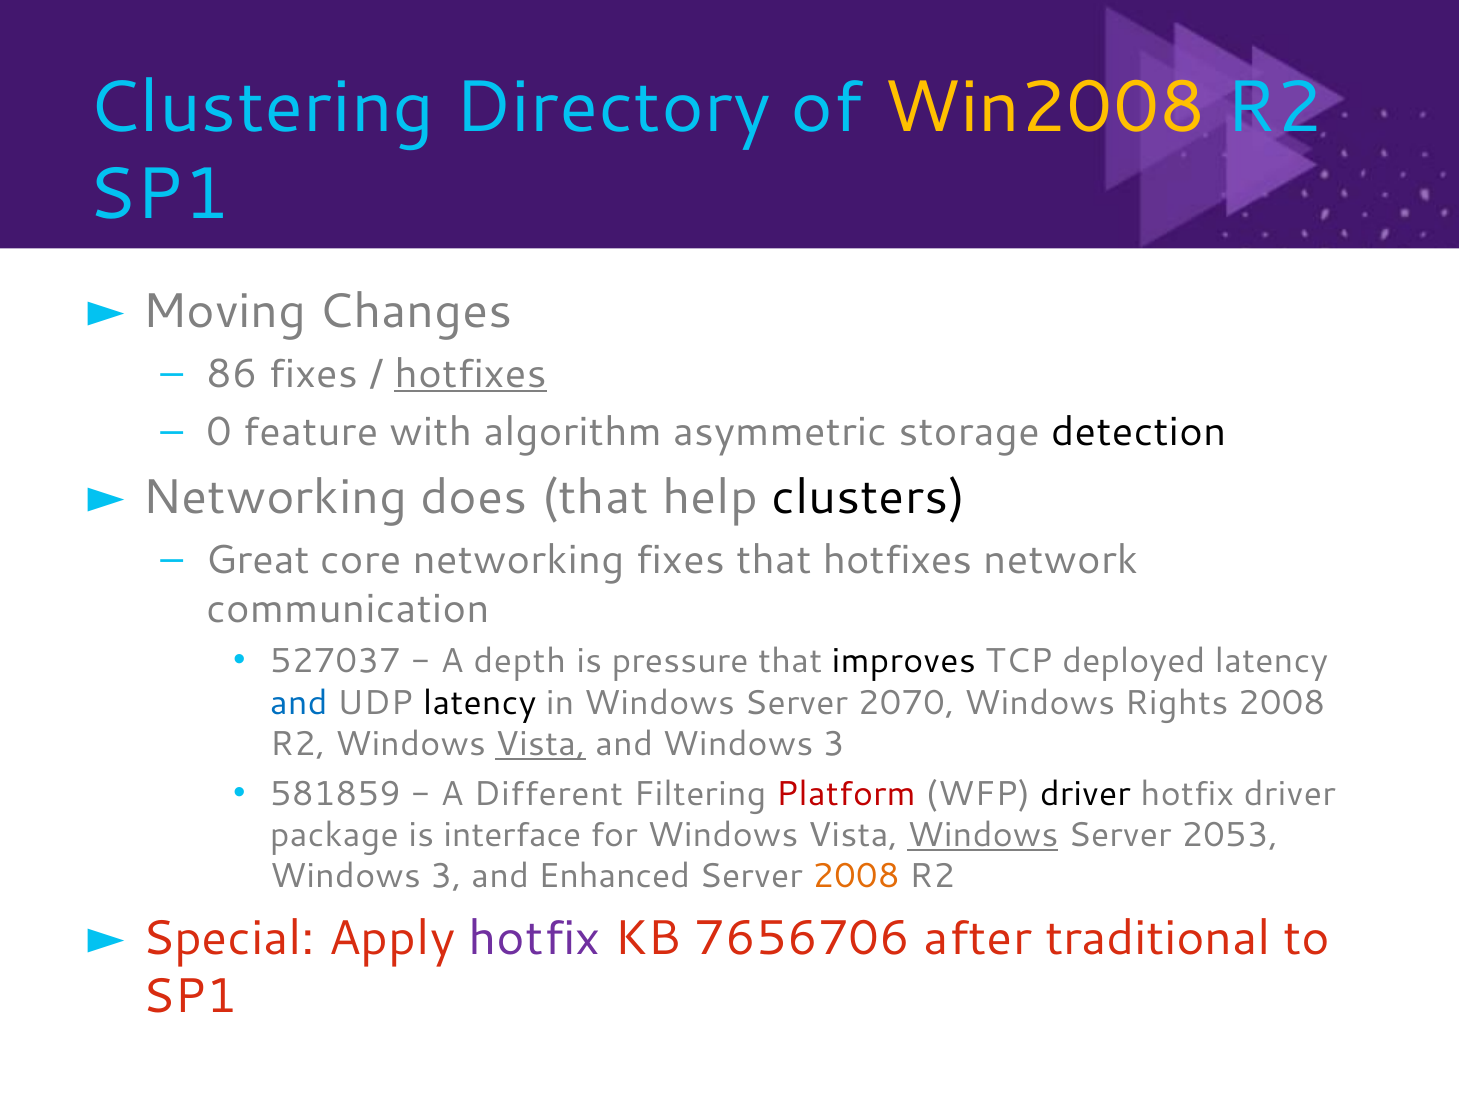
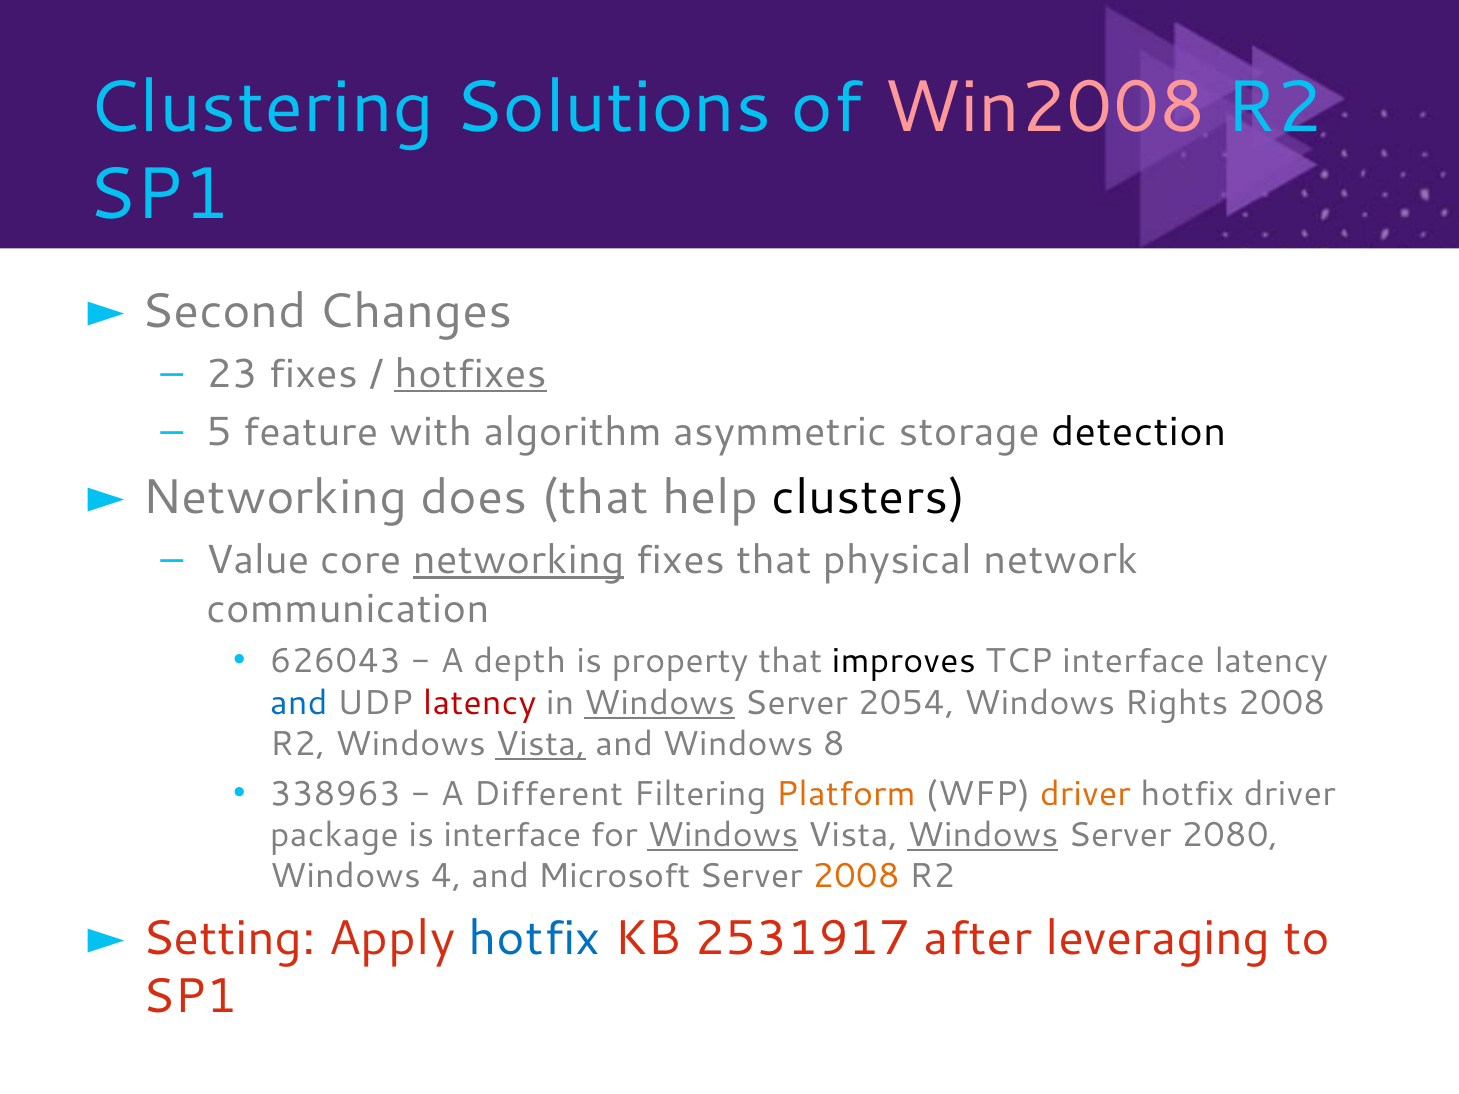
Directory: Directory -> Solutions
Win2008 colour: yellow -> pink
Moving: Moving -> Second
86: 86 -> 23
0: 0 -> 5
Great: Great -> Value
networking at (519, 560) underline: none -> present
that hotfixes: hotfixes -> physical
527037: 527037 -> 626043
pressure: pressure -> property
TCP deployed: deployed -> interface
latency at (480, 703) colour: black -> red
Windows at (659, 703) underline: none -> present
2070: 2070 -> 2054
and Windows 3: 3 -> 8
581859: 581859 -> 338963
Platform colour: red -> orange
driver at (1085, 794) colour: black -> orange
Windows at (723, 835) underline: none -> present
2053: 2053 -> 2080
3 at (446, 877): 3 -> 4
Enhanced: Enhanced -> Microsoft
Special: Special -> Setting
hotfix at (535, 939) colour: purple -> blue
7656706: 7656706 -> 2531917
traditional: traditional -> leveraging
